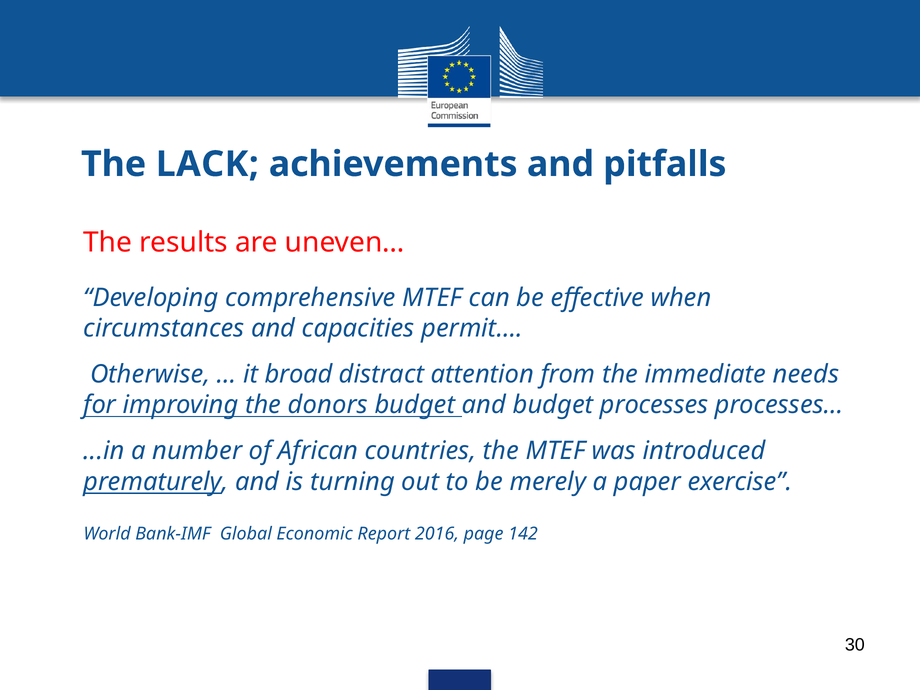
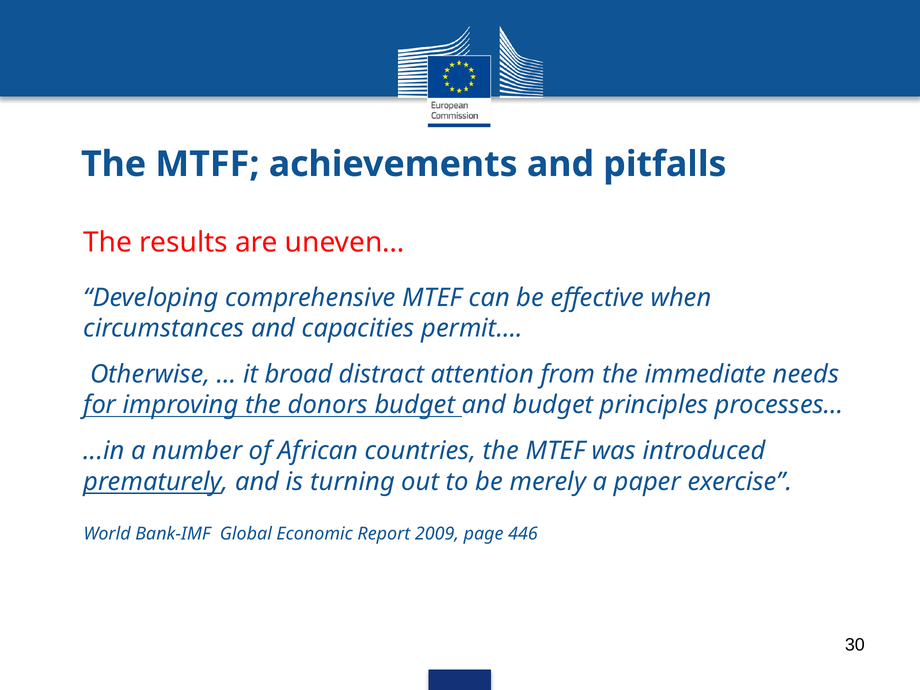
LACK: LACK -> MTFF
processes: processes -> principles
2016: 2016 -> 2009
142: 142 -> 446
